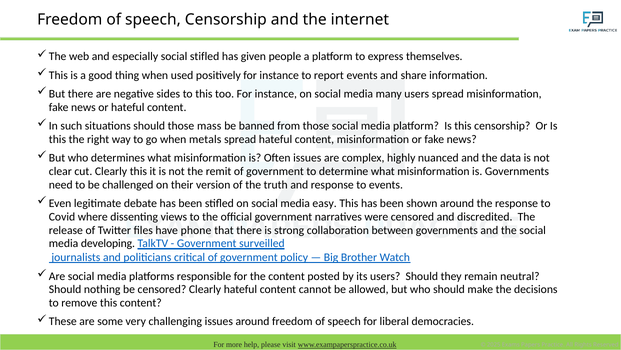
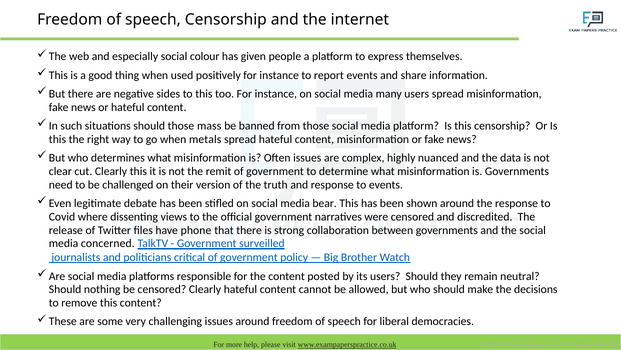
social stifled: stifled -> colour
easy: easy -> bear
developing: developing -> concerned
